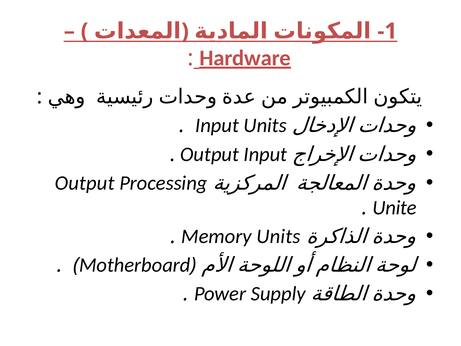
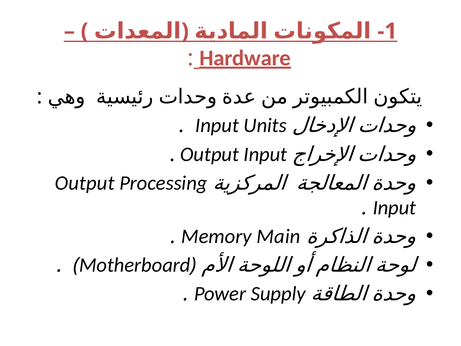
Unite at (395, 207): Unite -> Input
Memory Units: Units -> Main
